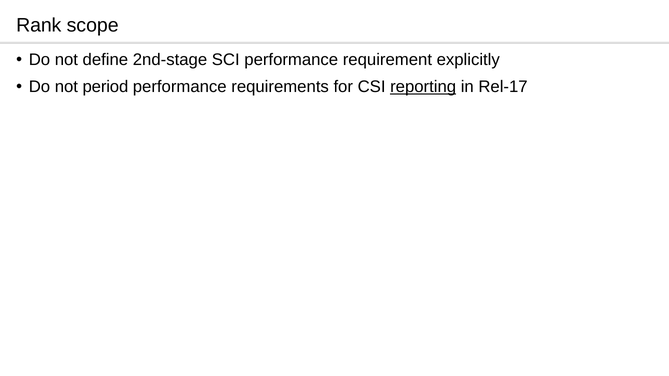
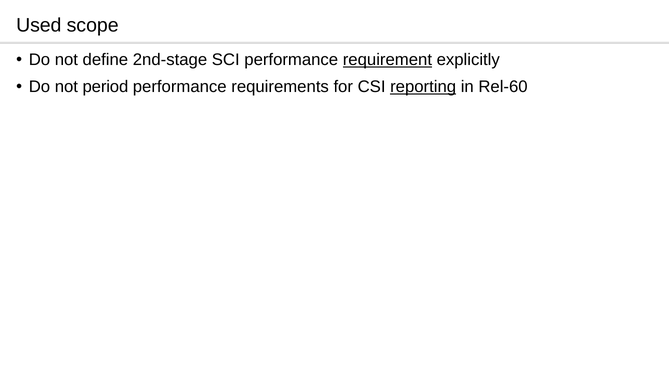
Rank: Rank -> Used
requirement underline: none -> present
Rel-17: Rel-17 -> Rel-60
